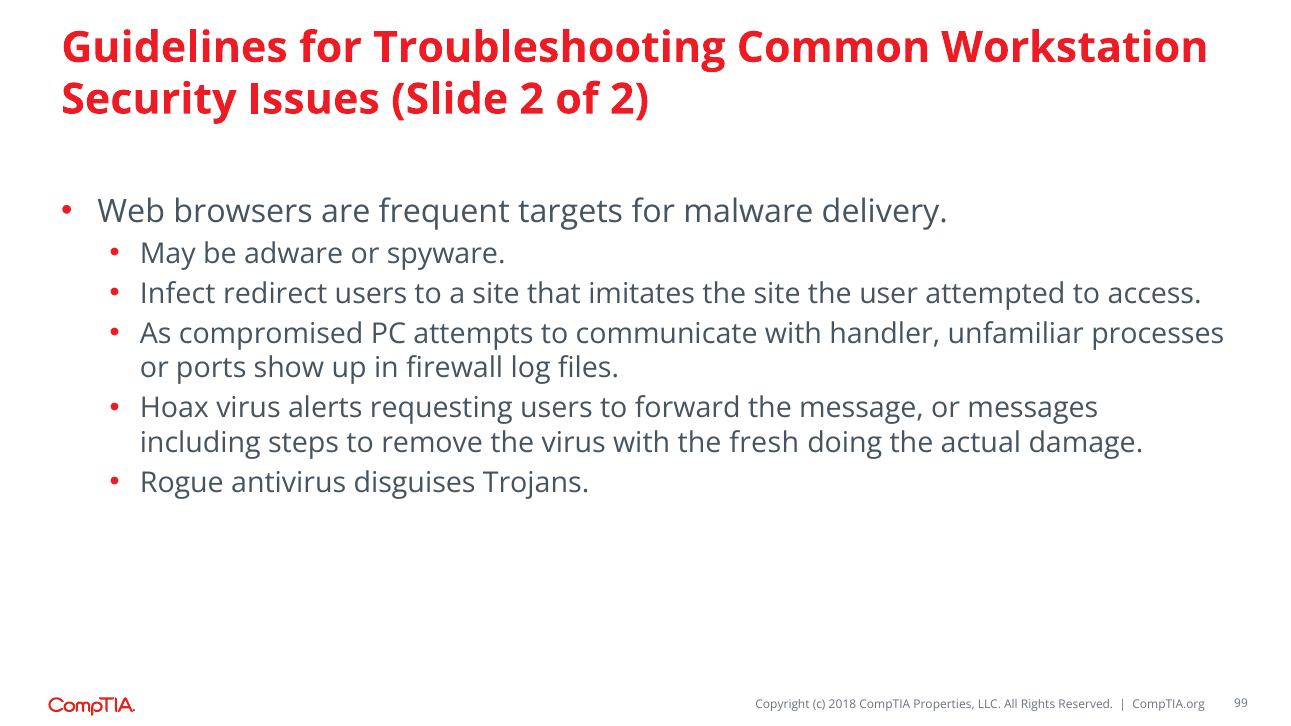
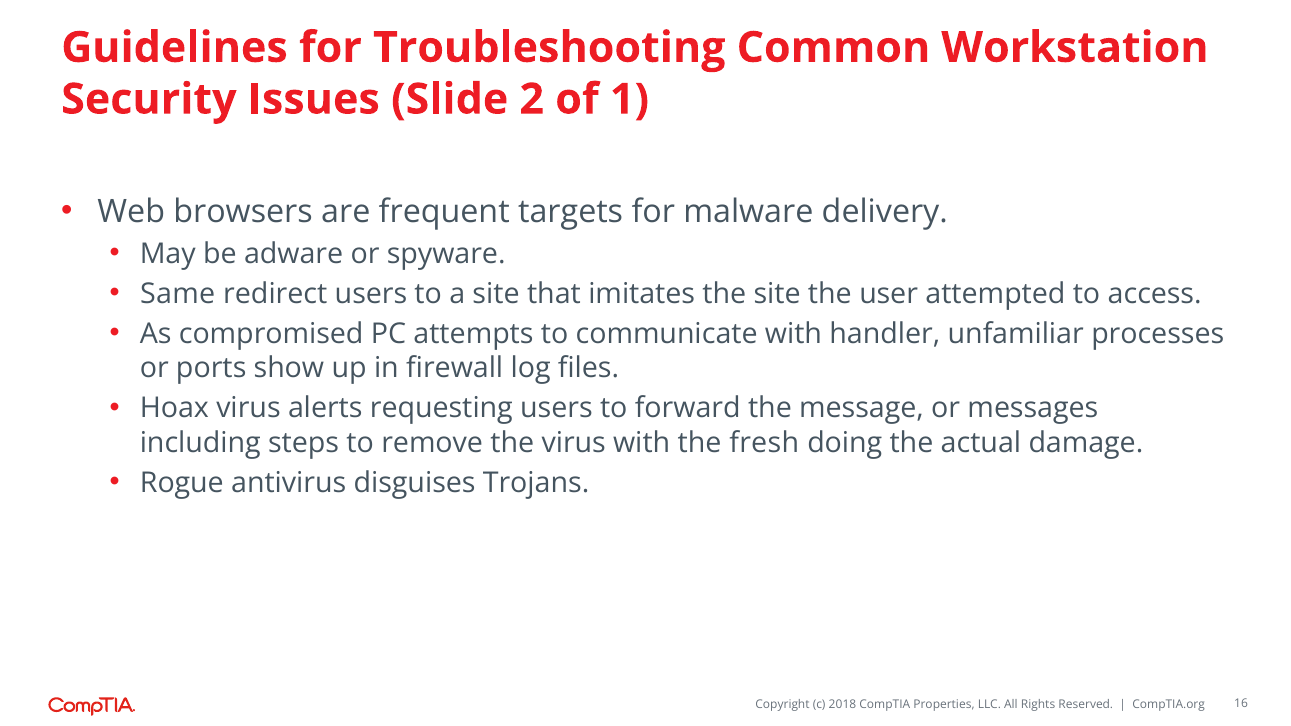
of 2: 2 -> 1
Infect: Infect -> Same
99: 99 -> 16
